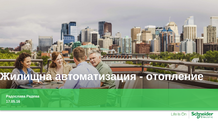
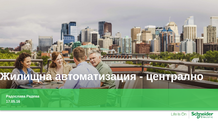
отопление: отопление -> централно
